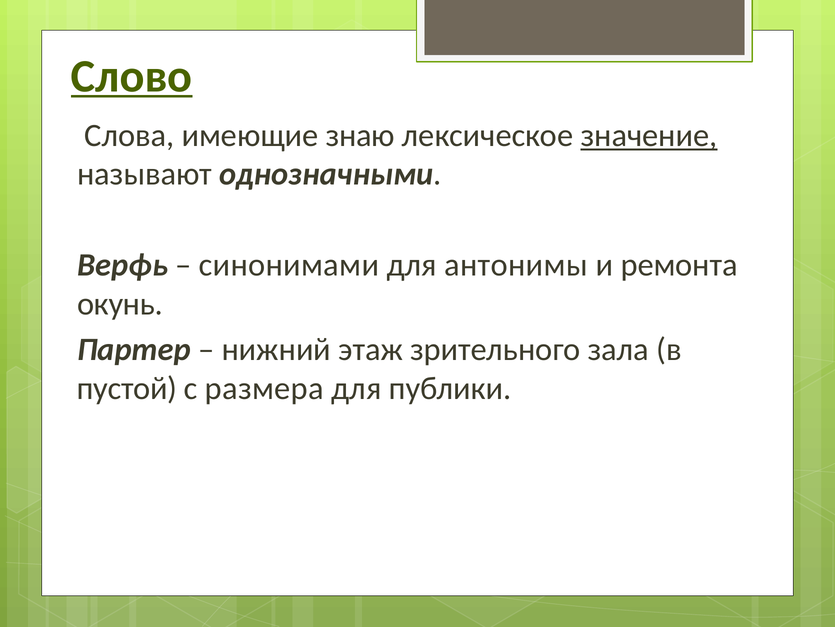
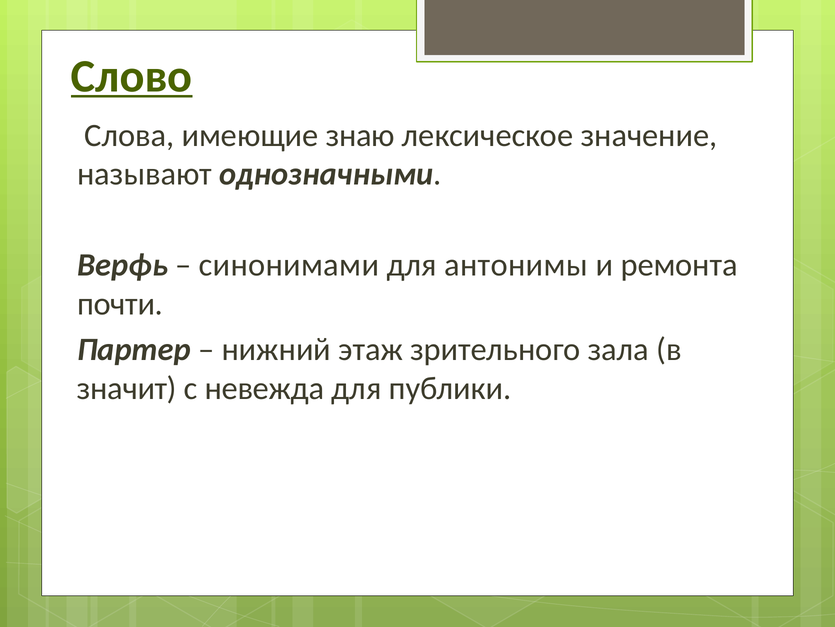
значение underline: present -> none
окунь: окунь -> почти
пустой: пустой -> значит
размера: размера -> невежда
